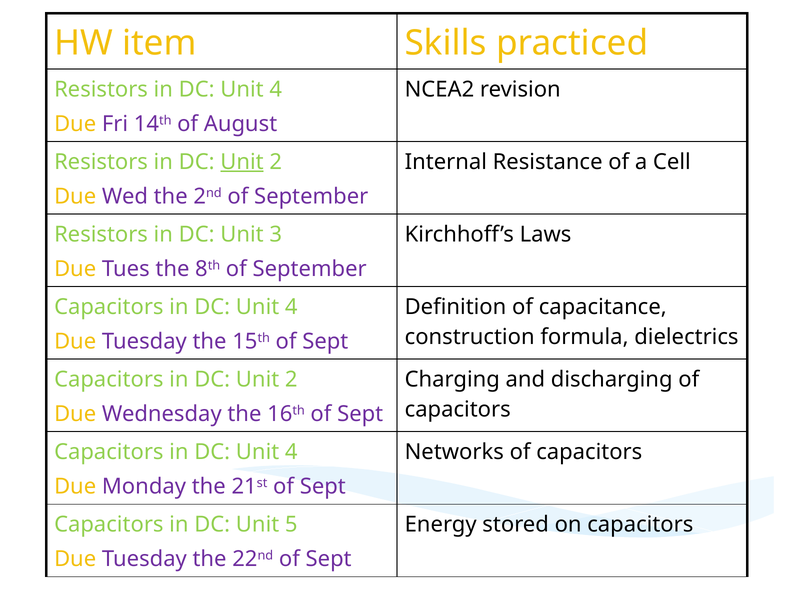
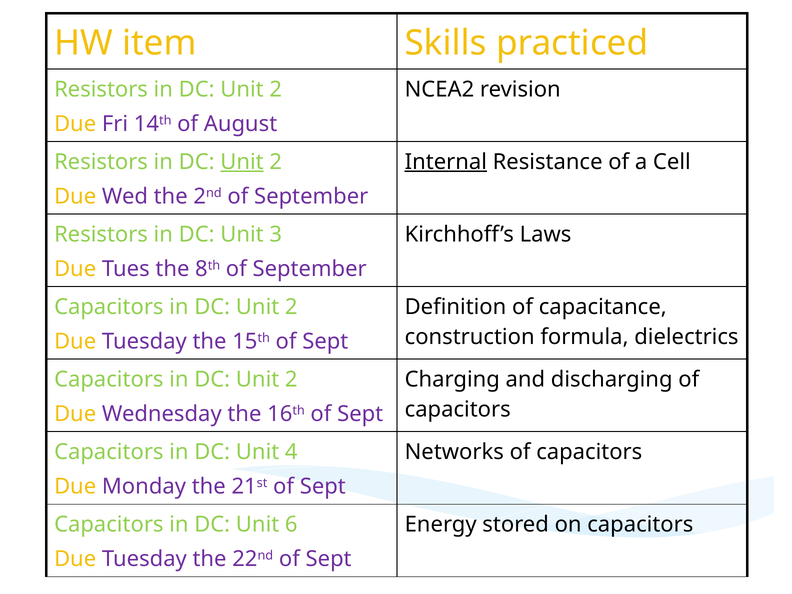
4 at (276, 89): 4 -> 2
Internal underline: none -> present
4 at (291, 307): 4 -> 2
5: 5 -> 6
